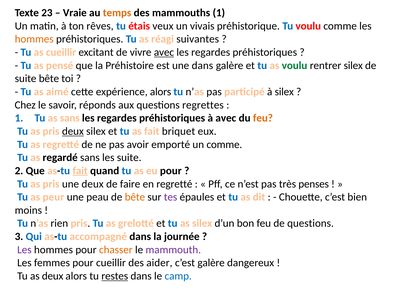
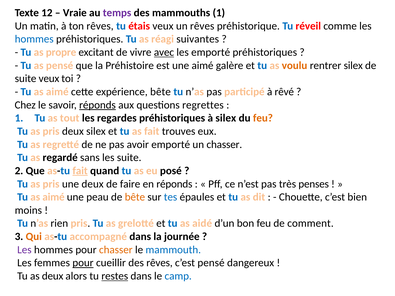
23: 23 -> 12
temps colour: orange -> purple
un vivais: vivais -> rêves
Tu voulu: voulu -> réveil
hommes at (34, 39) colour: orange -> blue
as cueillir: cueillir -> propre
regardes at (211, 52): regardes -> emporté
une dans: dans -> aimé
voulu at (295, 66) colour: green -> orange
suite bête: bête -> veux
expérience alors: alors -> bête
à silex: silex -> rêvé
réponds at (97, 105) underline: none -> present
as sans: sans -> tout
à avec: avec -> silex
deux at (73, 131) underline: present -> none
briquet: briquet -> trouves
un comme: comme -> chasser
eu pour: pour -> posé
en regretté: regretté -> réponds
peur at (53, 197): peur -> aimé
tes colour: purple -> blue
as silex: silex -> aidé
de questions: questions -> comment
Qui colour: blue -> orange
mammouth colour: purple -> blue
pour at (83, 263) underline: none -> present
des aider: aider -> rêves
c’est galère: galère -> pensé
